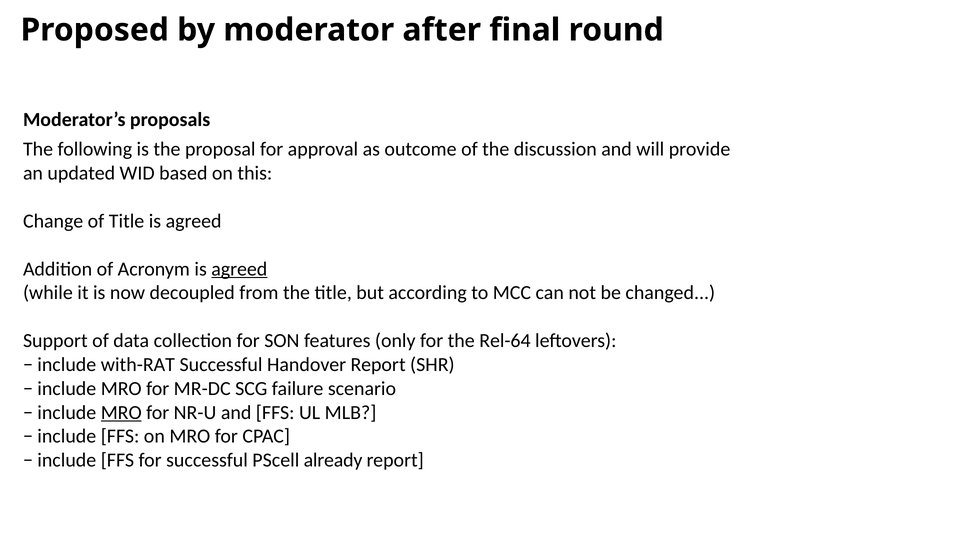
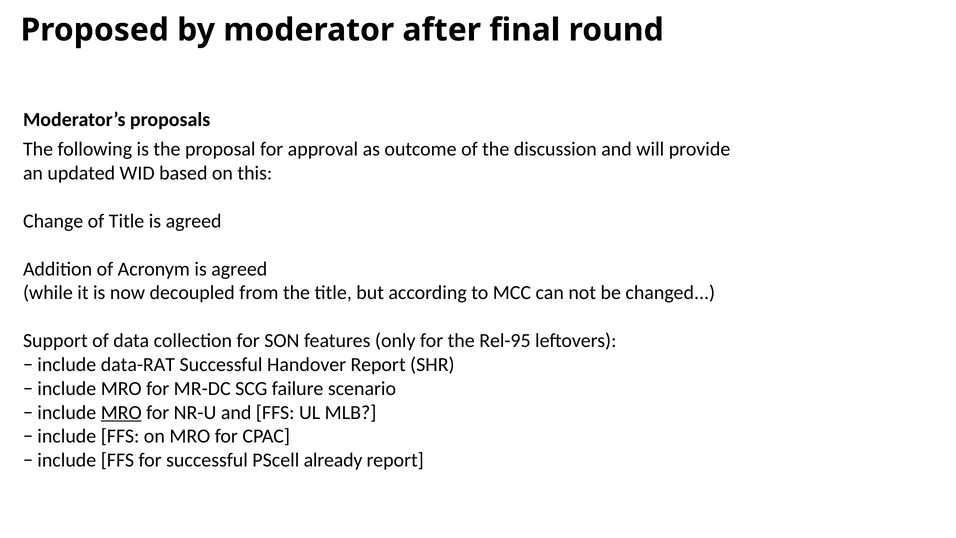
agreed at (239, 269) underline: present -> none
Rel-64: Rel-64 -> Rel-95
with-RAT: with-RAT -> data-RAT
